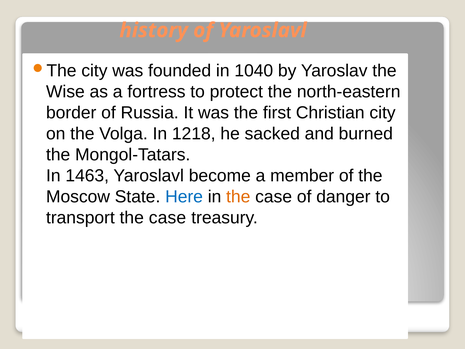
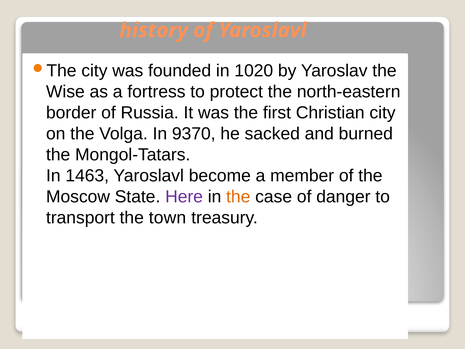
1040: 1040 -> 1020
1218: 1218 -> 9370
Here colour: blue -> purple
transport the case: case -> town
